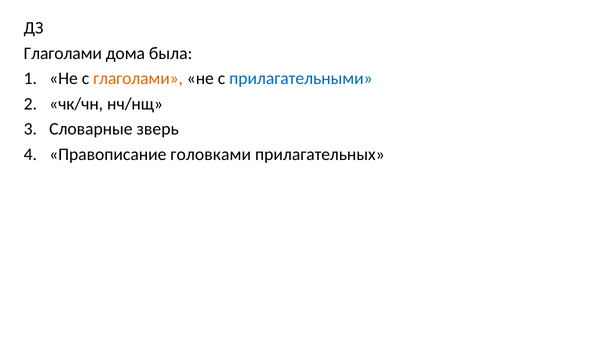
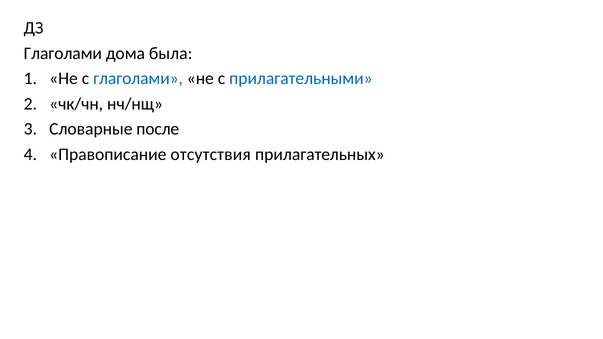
глаголами at (138, 79) colour: orange -> blue
зверь: зверь -> после
головками: головками -> отсутствия
